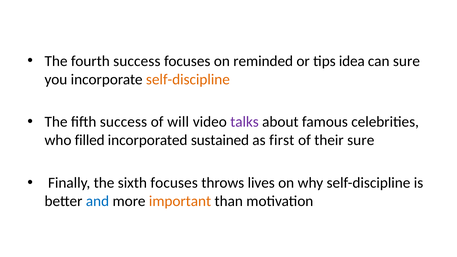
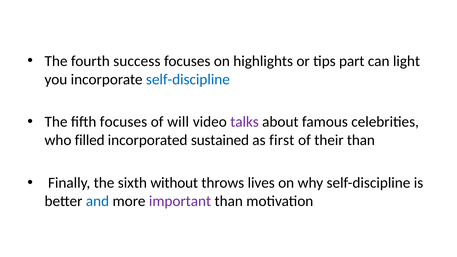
reminded: reminded -> highlights
idea: idea -> part
can sure: sure -> light
self-discipline at (188, 79) colour: orange -> blue
fifth success: success -> focuses
their sure: sure -> than
sixth focuses: focuses -> without
important colour: orange -> purple
